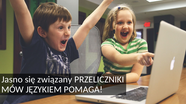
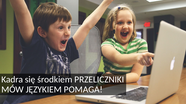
Jasno: Jasno -> Kadra
związany: związany -> środkiem
